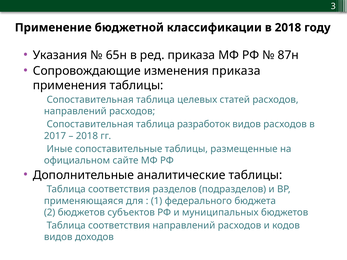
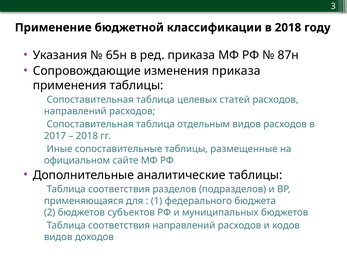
разработок: разработок -> отдельным
